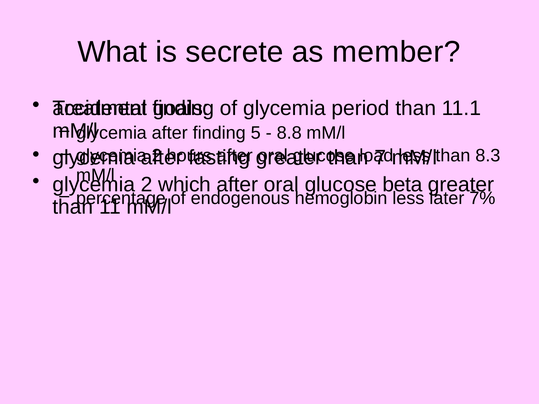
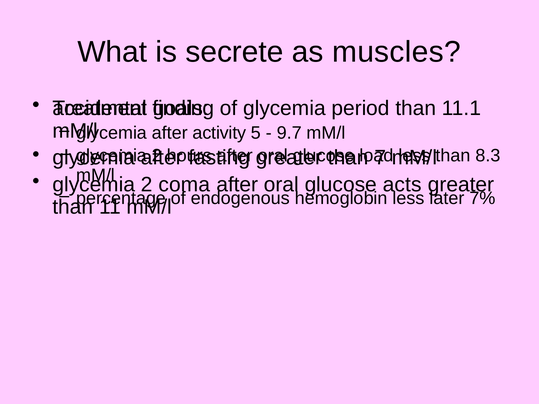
member: member -> muscles
after finding: finding -> activity
8.8: 8.8 -> 9.7
which: which -> coma
beta: beta -> acts
